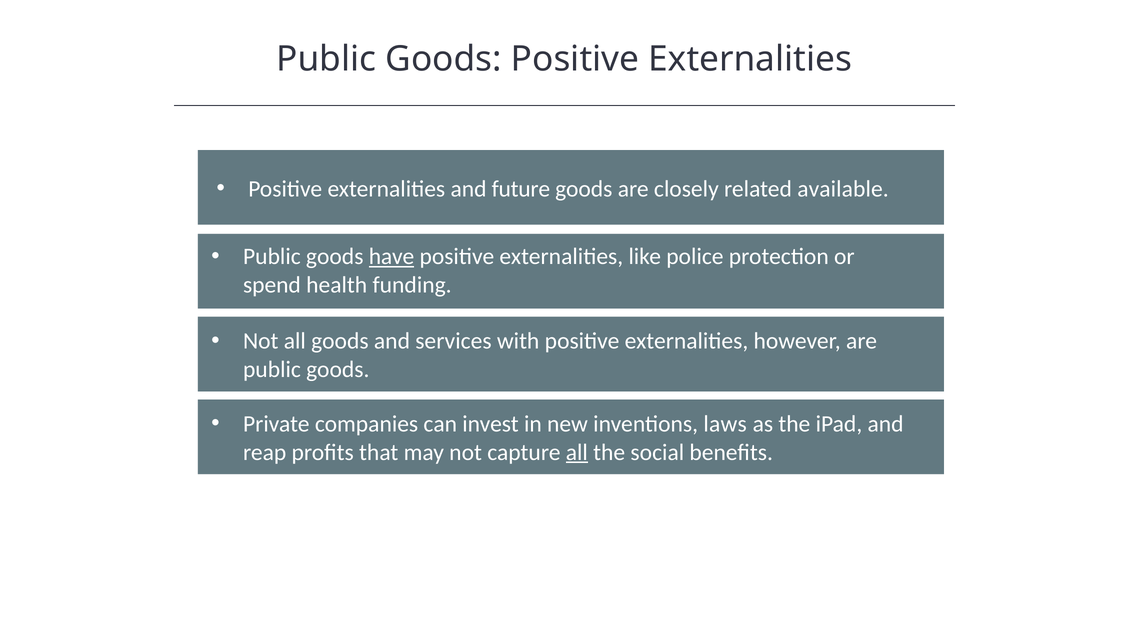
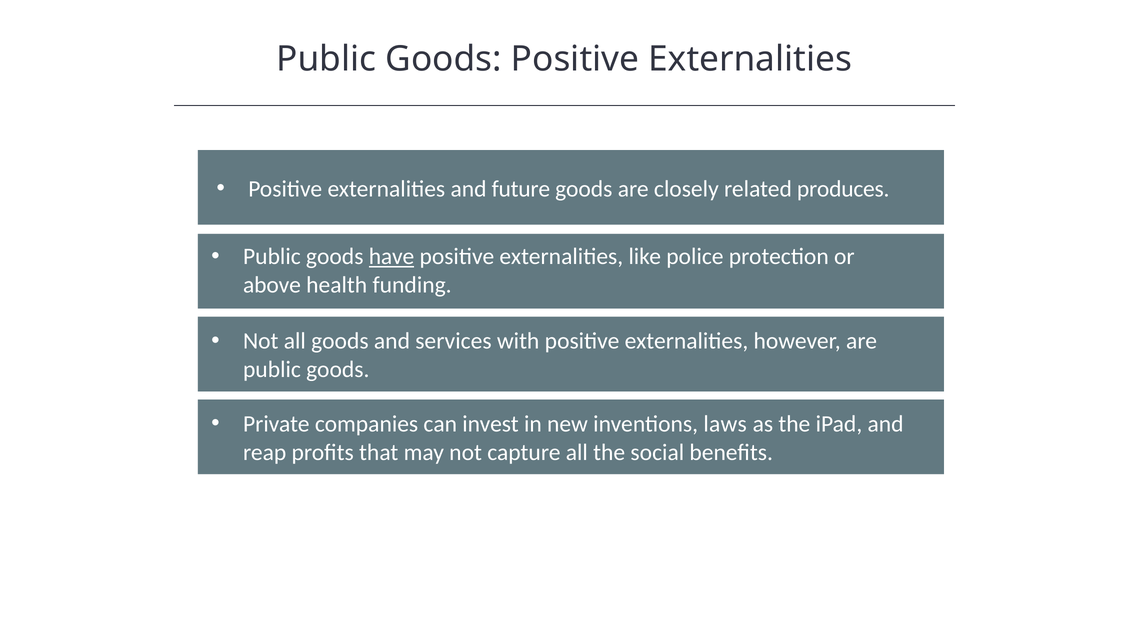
available: available -> produces
spend: spend -> above
all at (577, 452) underline: present -> none
